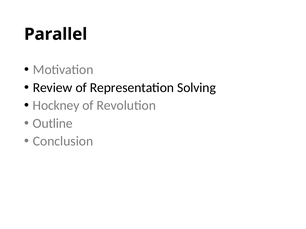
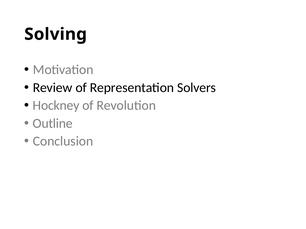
Parallel: Parallel -> Solving
Solving: Solving -> Solvers
